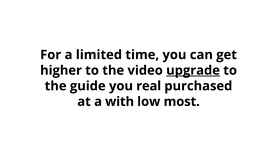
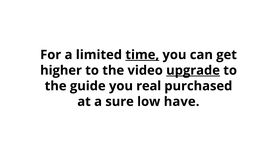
time underline: none -> present
with: with -> sure
most: most -> have
